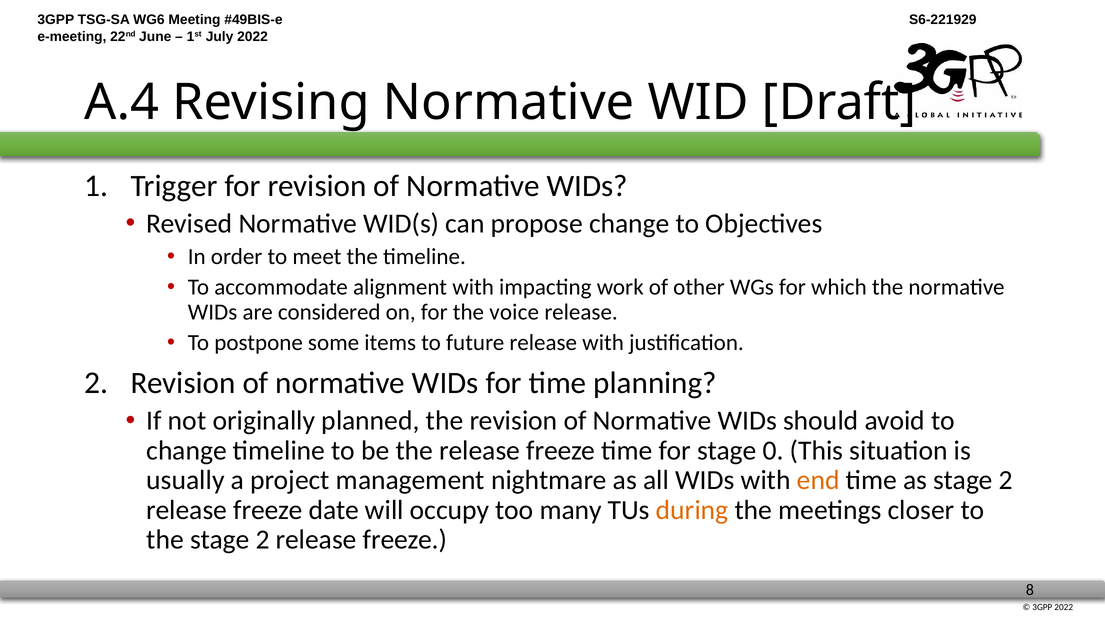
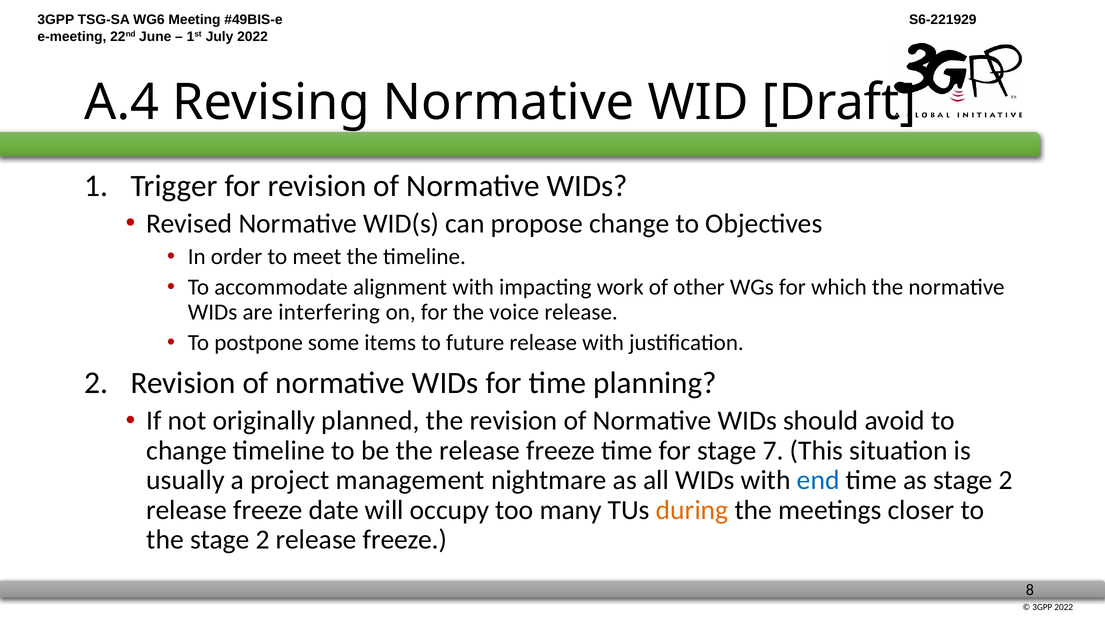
considered: considered -> interfering
0: 0 -> 7
end colour: orange -> blue
